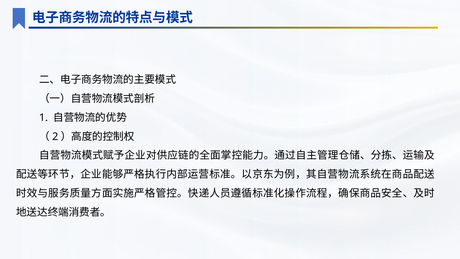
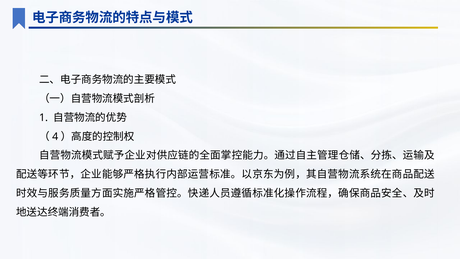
2: 2 -> 4
